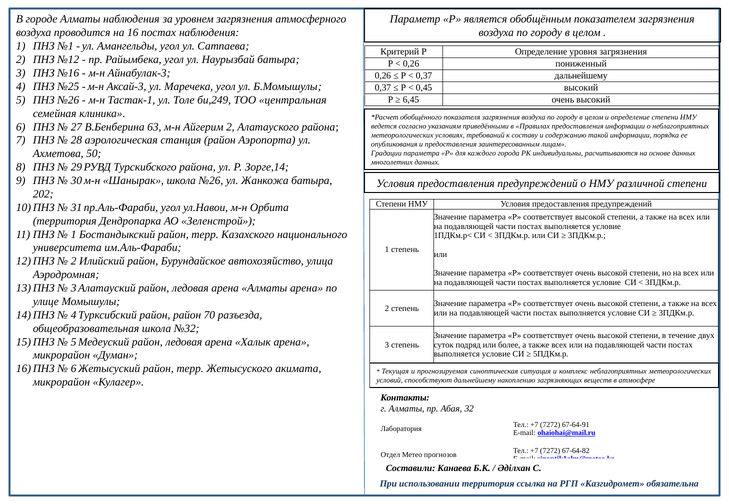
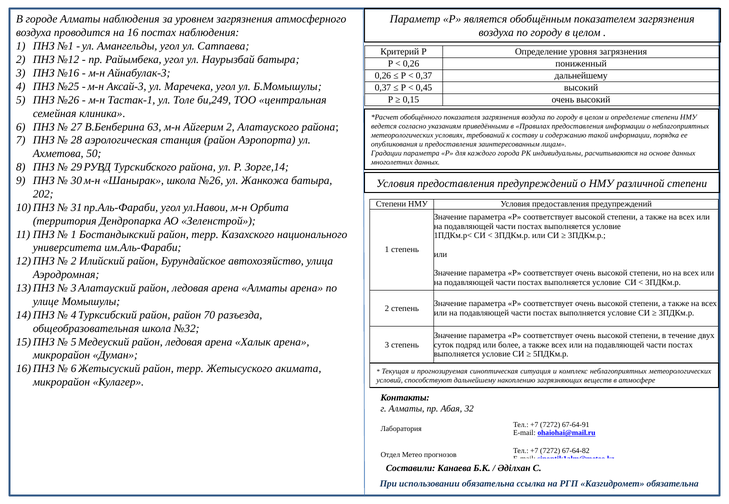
6,45: 6,45 -> 0,15
использовании территория: территория -> обязательна
